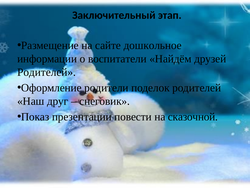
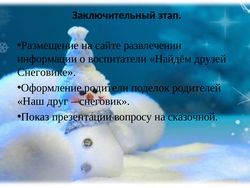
дошкольное: дошкольное -> развлечении
Родителей at (47, 72): Родителей -> Снеговике
повести: повести -> вопросу
